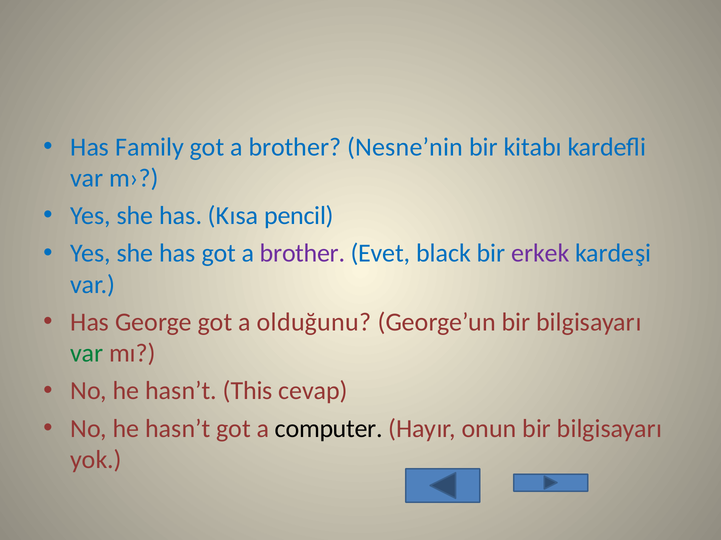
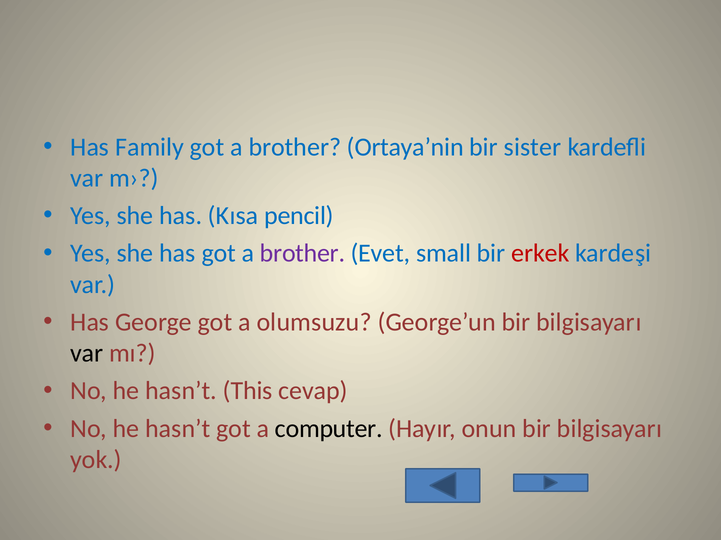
Nesne’nin: Nesne’nin -> Ortaya’nin
kitabı: kitabı -> sister
black: black -> small
erkek colour: purple -> red
olduğunu: olduğunu -> olumsuzu
var at (87, 354) colour: green -> black
